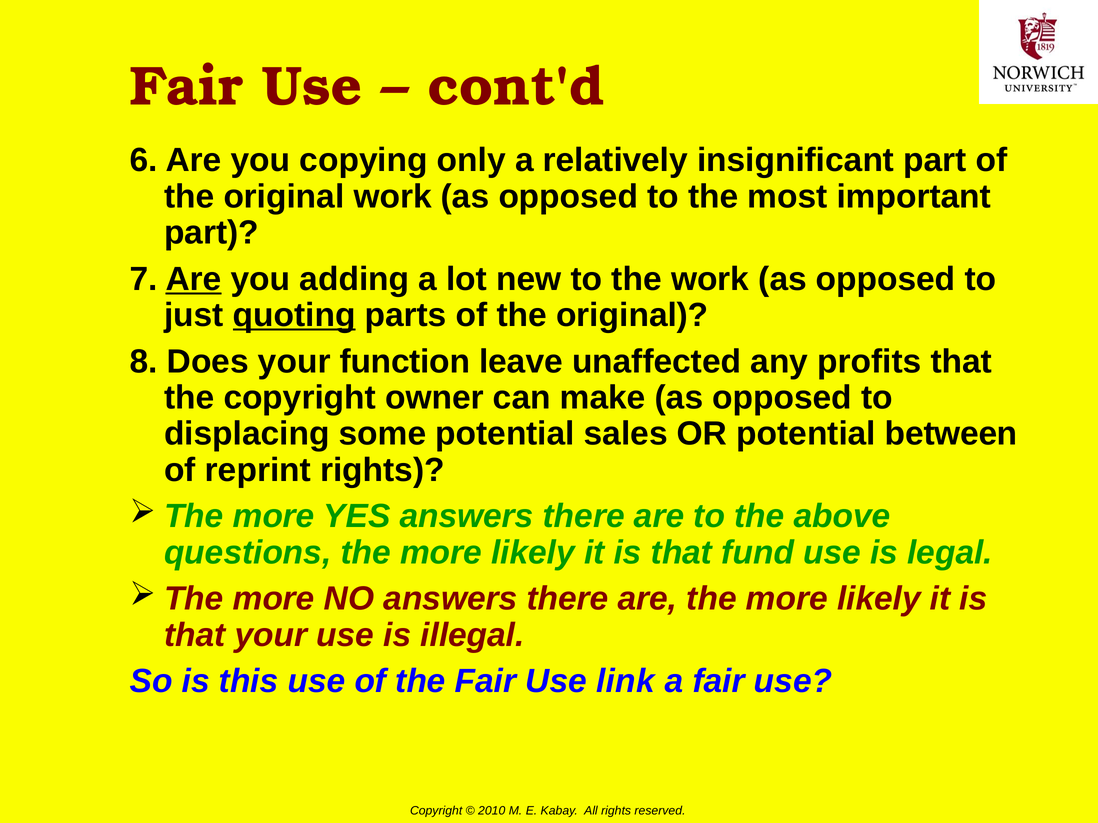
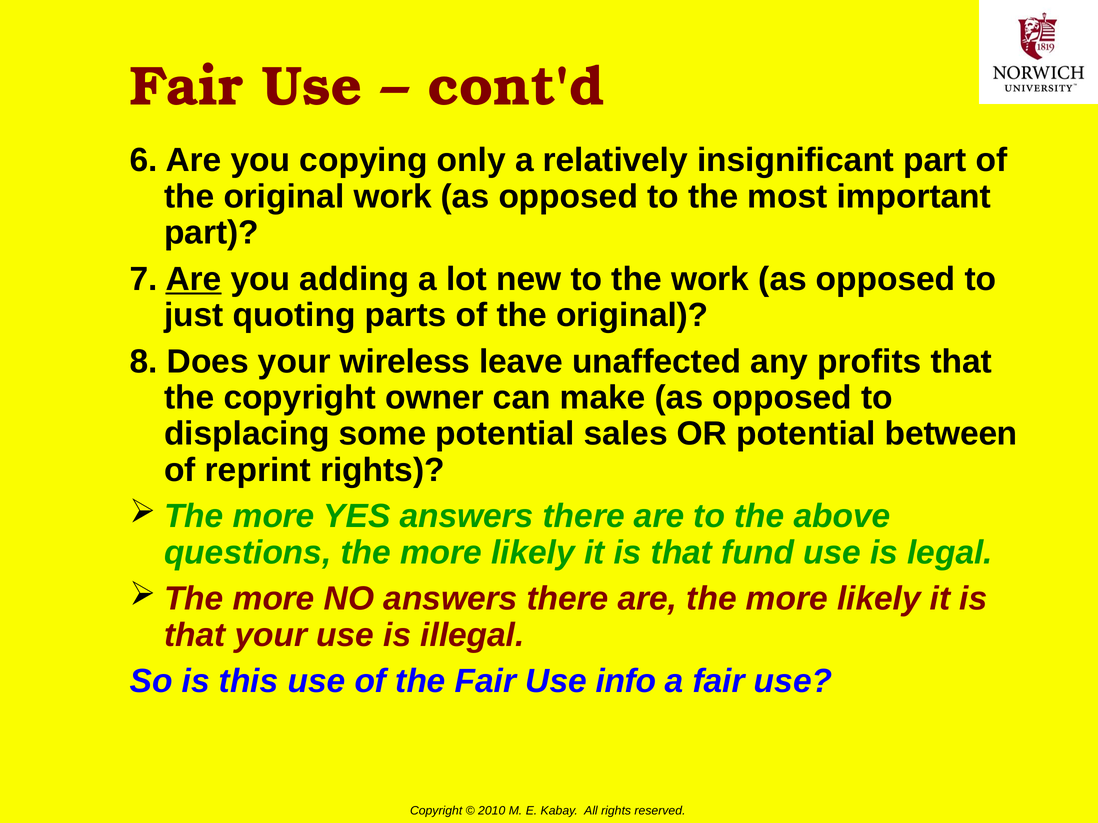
quoting underline: present -> none
function: function -> wireless
link: link -> info
